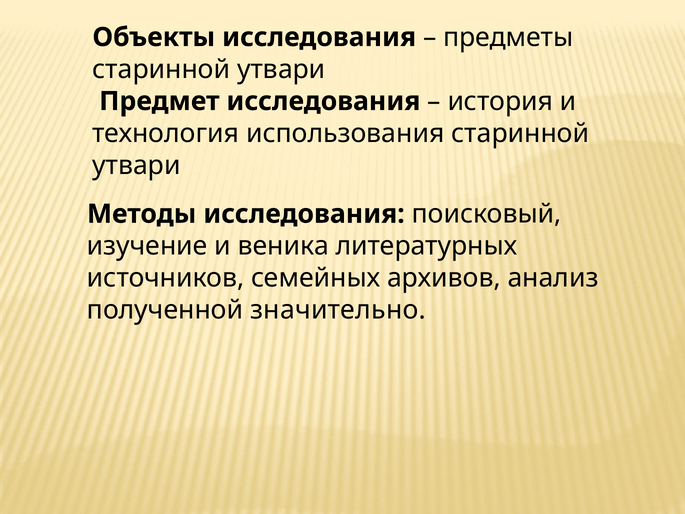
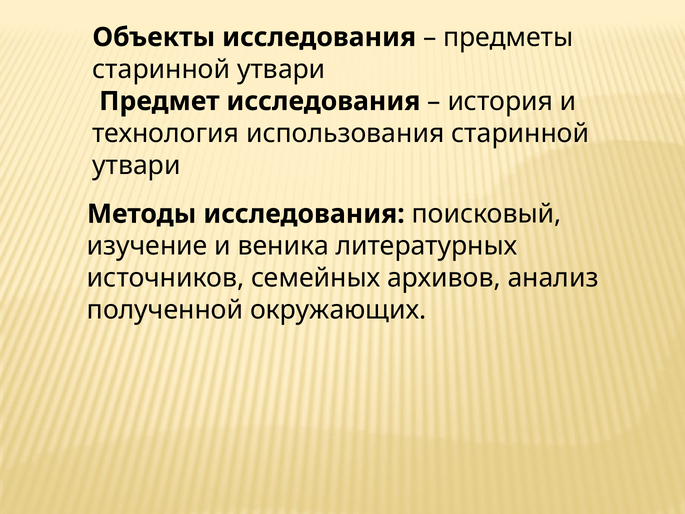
значительно: значительно -> окружающих
